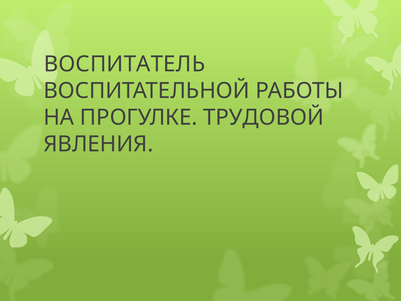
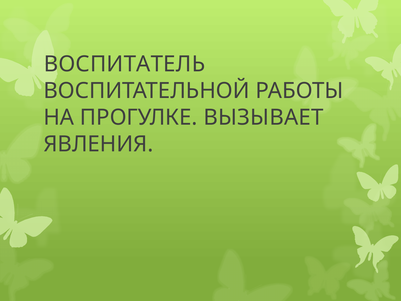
ТРУДОВОЙ: ТРУДОВОЙ -> ВЫЗЫВАЕТ
